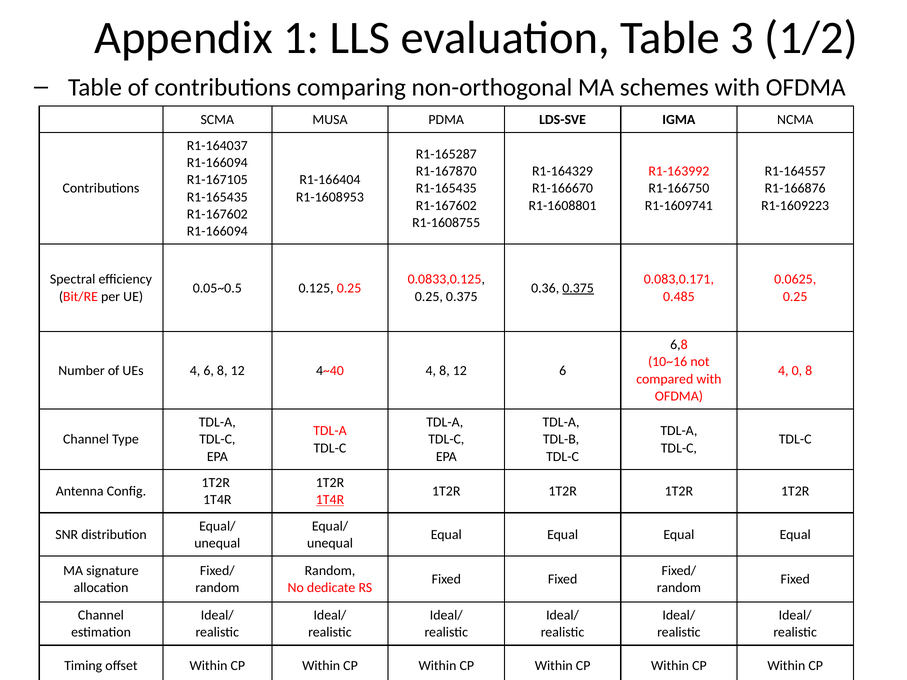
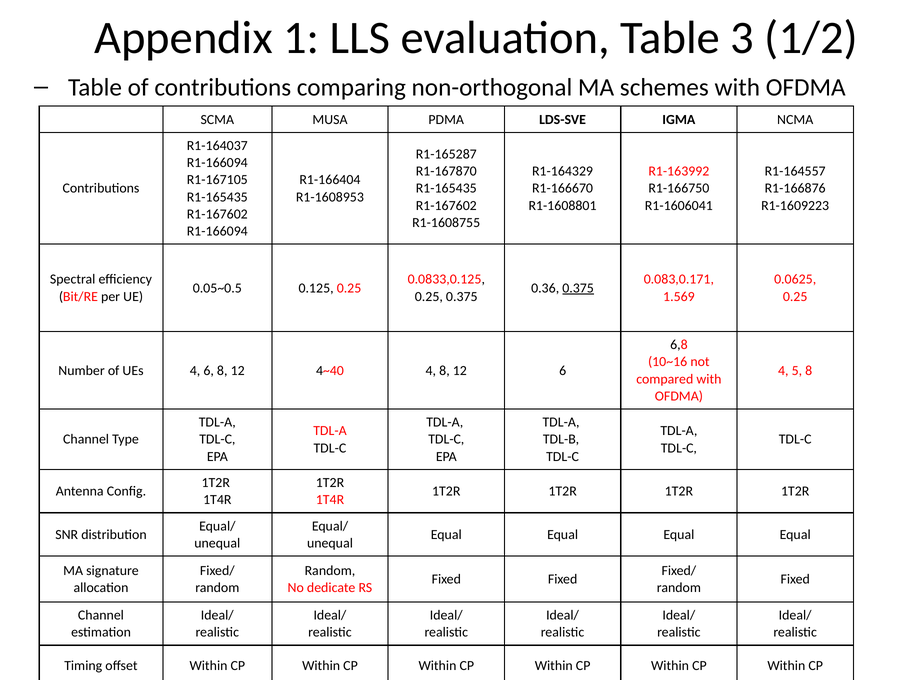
R1-1609741: R1-1609741 -> R1-1606041
0.485: 0.485 -> 1.569
0: 0 -> 5
1T4R at (330, 500) underline: present -> none
